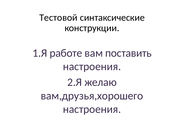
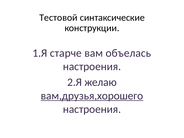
работе: работе -> старче
поставить: поставить -> объелась
вам,друзья,хорошего underline: none -> present
